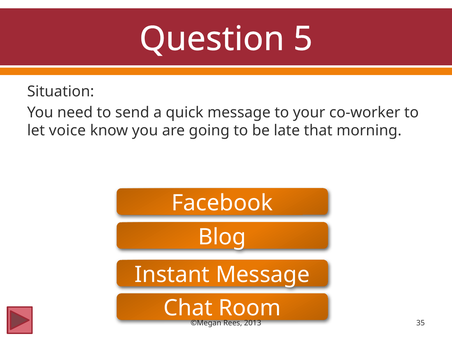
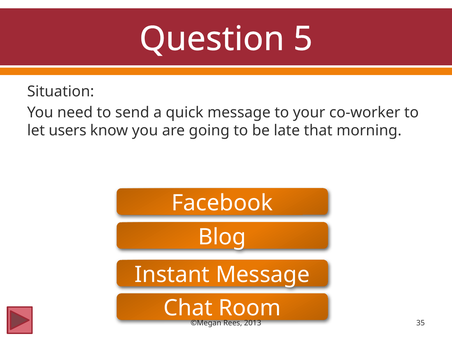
voice: voice -> users
